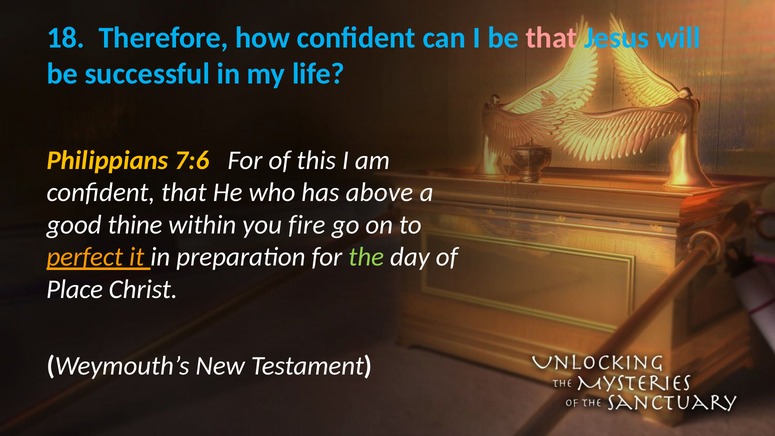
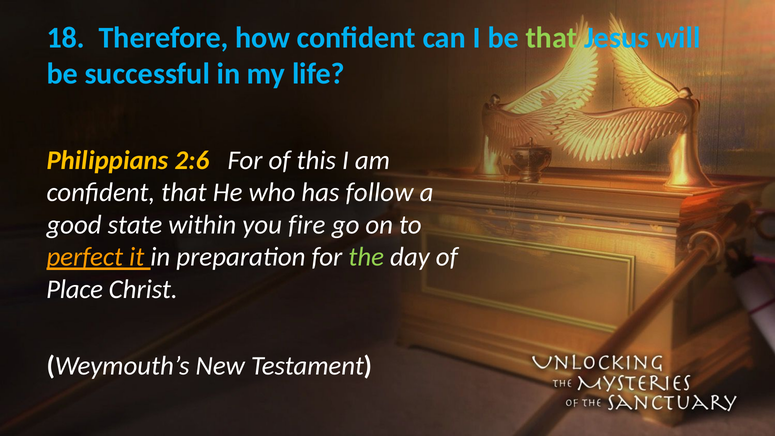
that at (551, 38) colour: pink -> light green
7:6: 7:6 -> 2:6
above: above -> follow
thine: thine -> state
